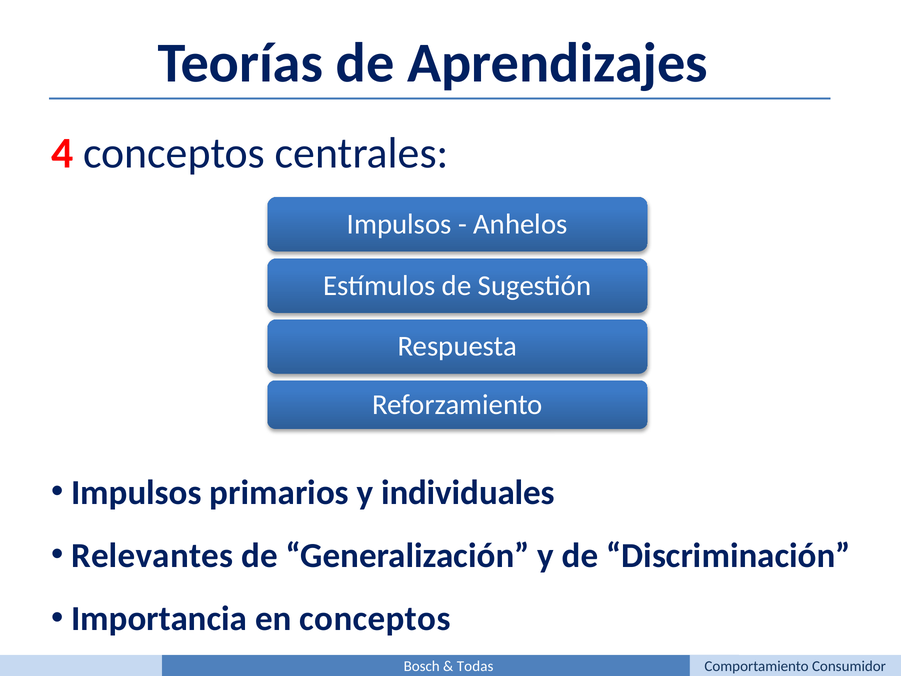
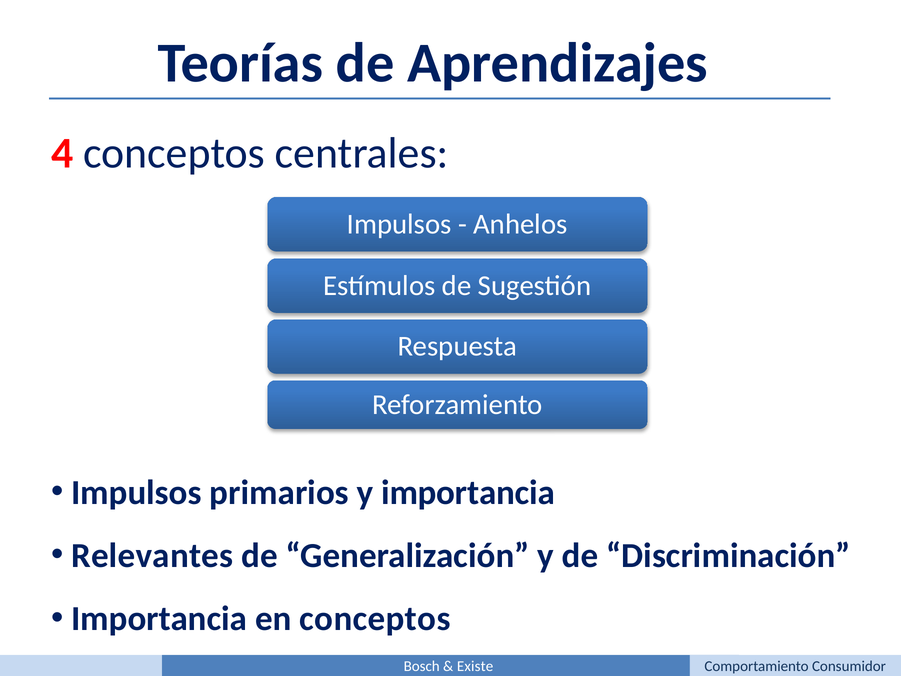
y individuales: individuales -> importancia
Todas: Todas -> Existe
